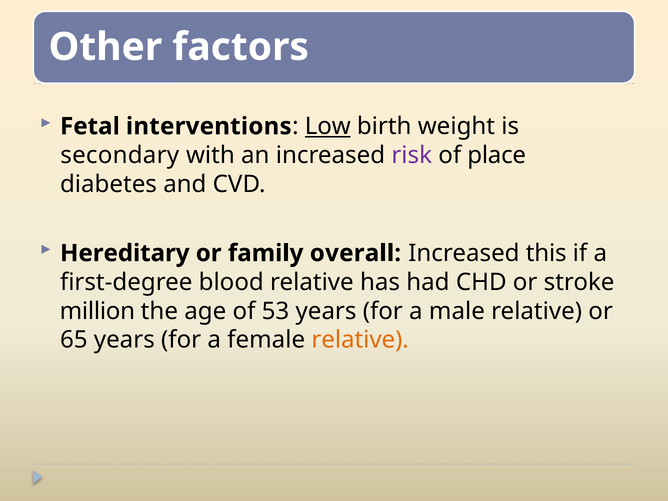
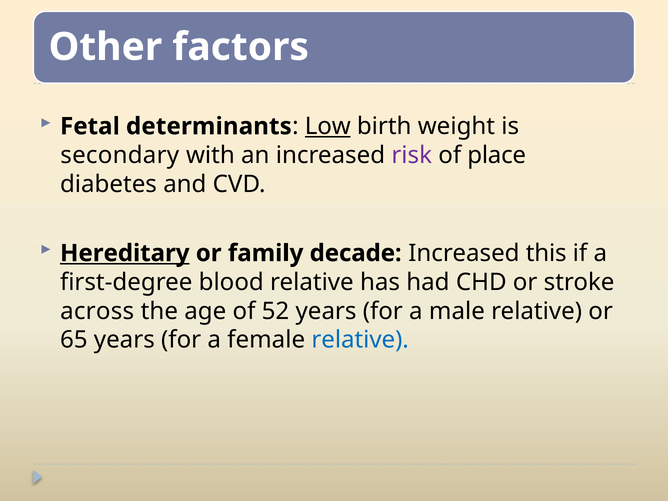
interventions: interventions -> determinants
Hereditary underline: none -> present
overall: overall -> decade
million: million -> across
53: 53 -> 52
relative at (360, 340) colour: orange -> blue
